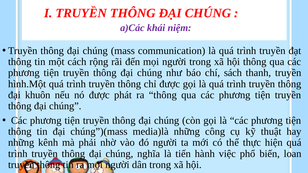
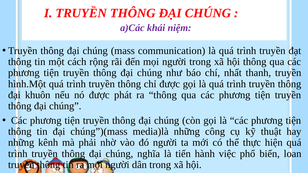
sách: sách -> nhất
